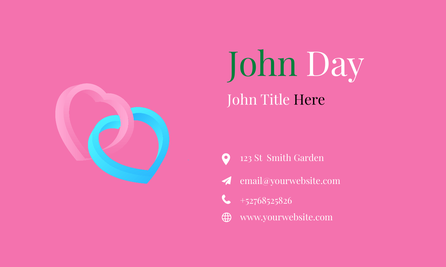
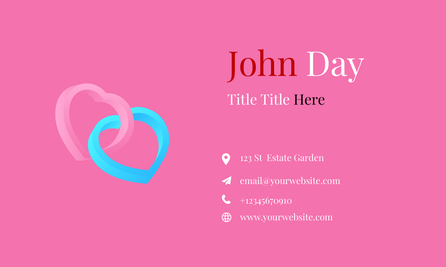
John at (263, 65) colour: green -> red
John at (242, 100): John -> Title
Smith: Smith -> Estate
+52768525826: +52768525826 -> +12345670910
